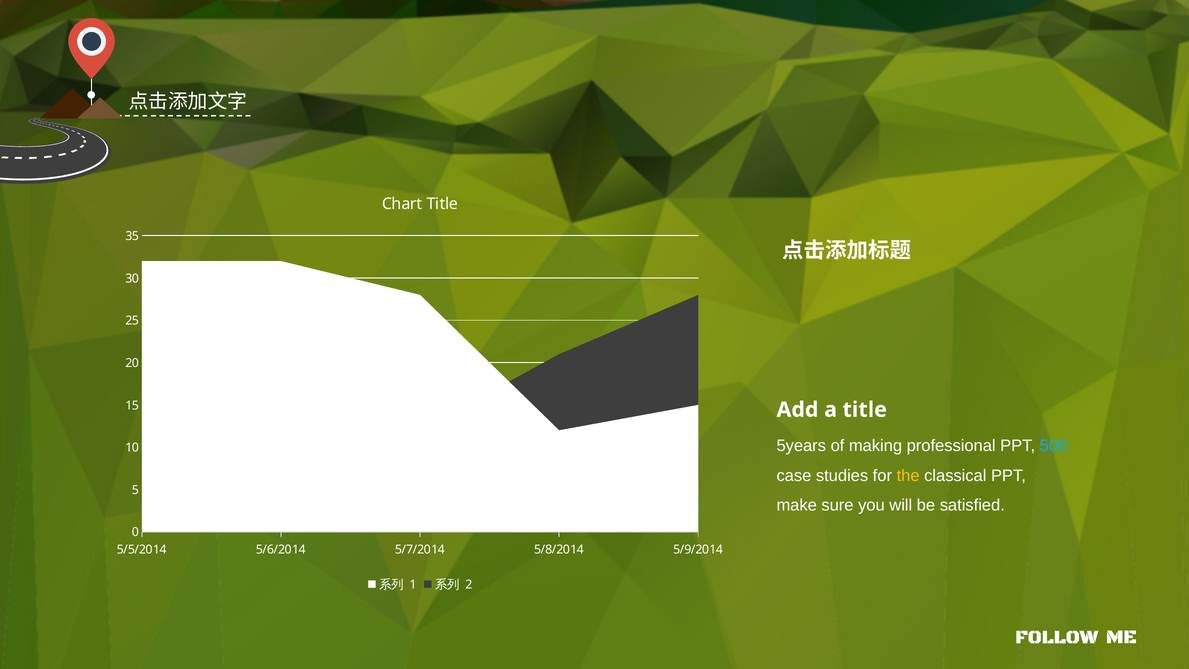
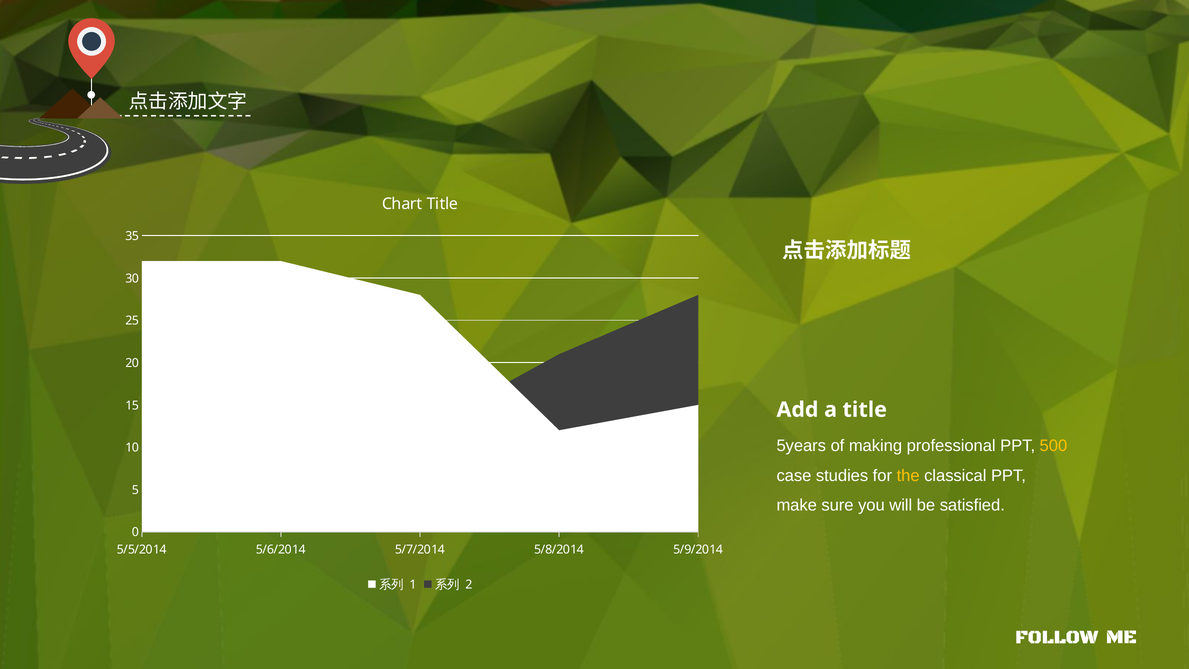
500 colour: light blue -> yellow
